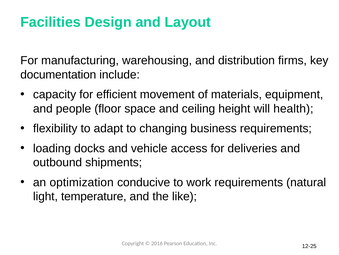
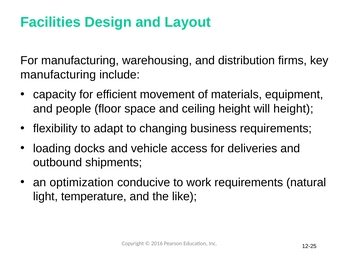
documentation at (58, 75): documentation -> manufacturing
will health: health -> height
